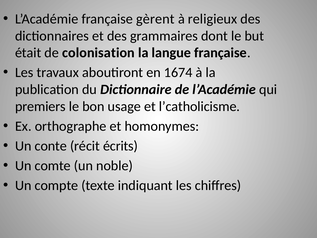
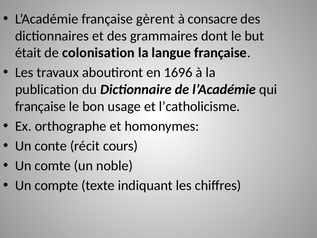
religieux: religieux -> consacre
1674: 1674 -> 1696
premiers at (40, 106): premiers -> française
écrits: écrits -> cours
